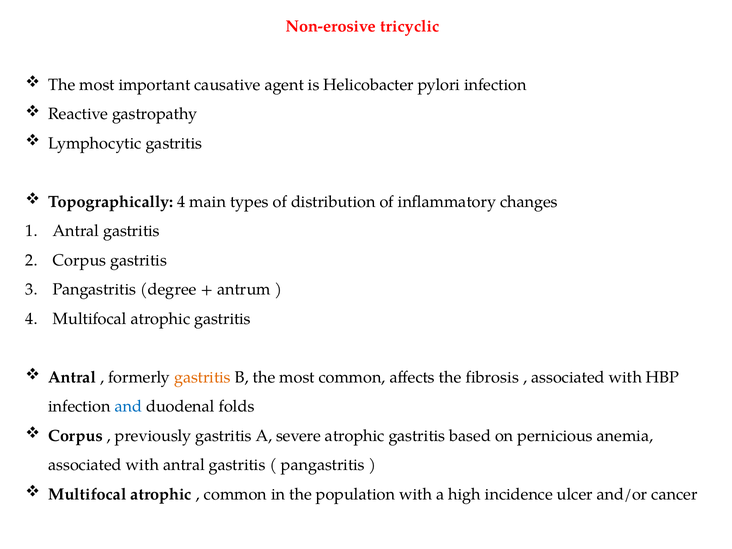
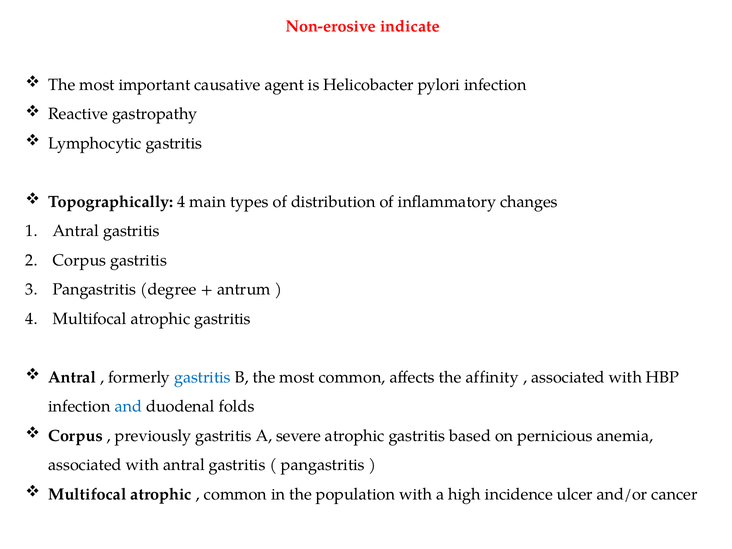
tricyclic: tricyclic -> indicate
gastritis at (202, 377) colour: orange -> blue
fibrosis: fibrosis -> affinity
